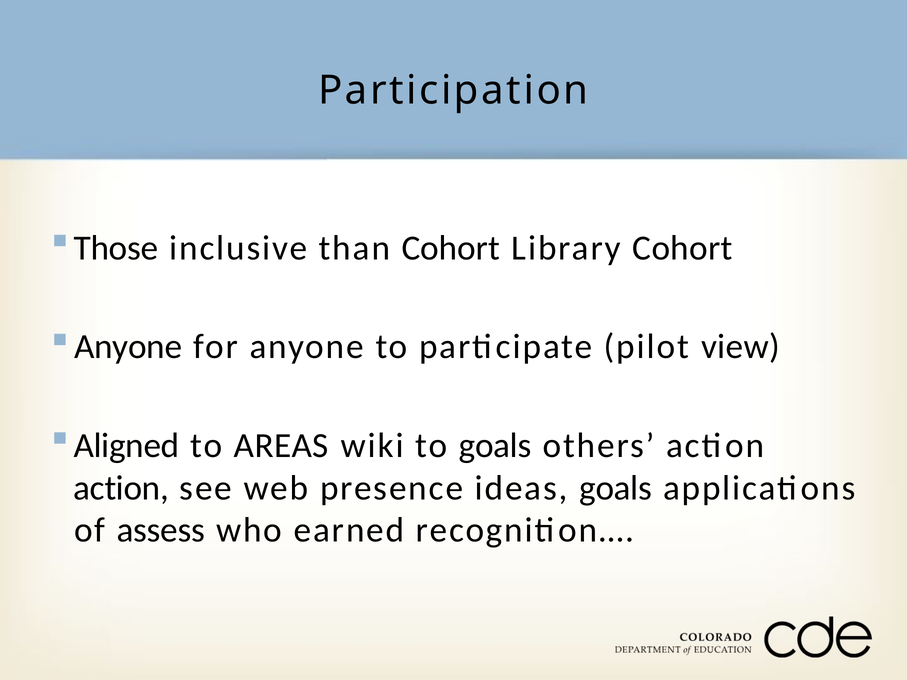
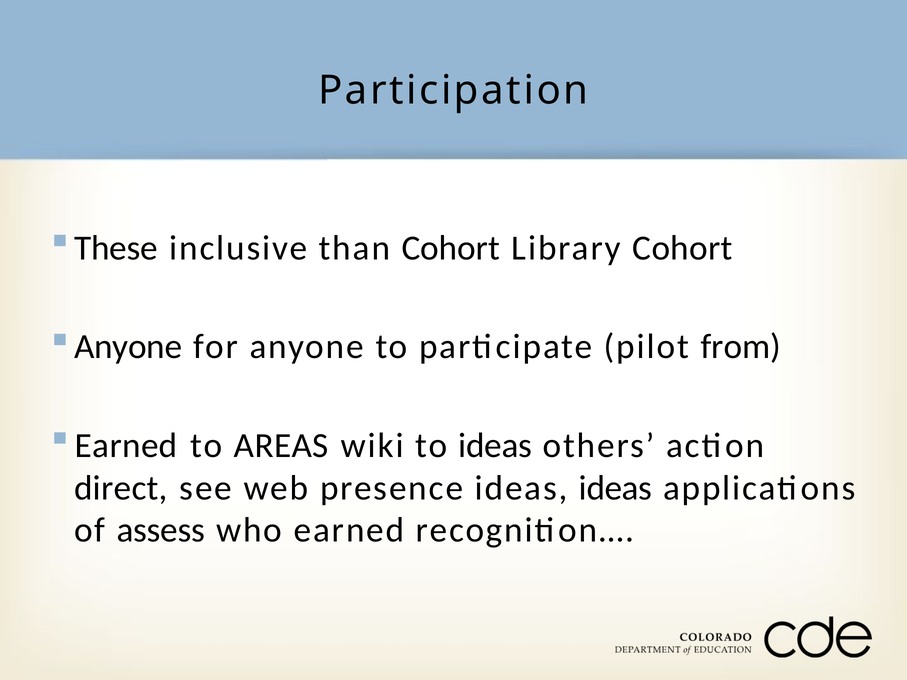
Those: Those -> These
view: view -> from
Aligned at (126, 446): Aligned -> Earned
to goals: goals -> ideas
action at (121, 488): action -> direct
ideas goals: goals -> ideas
